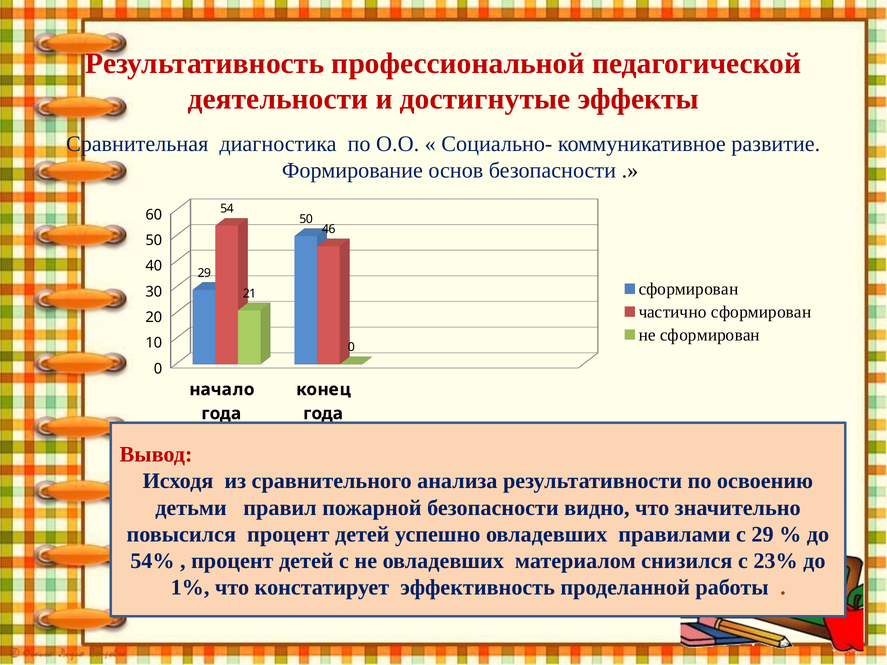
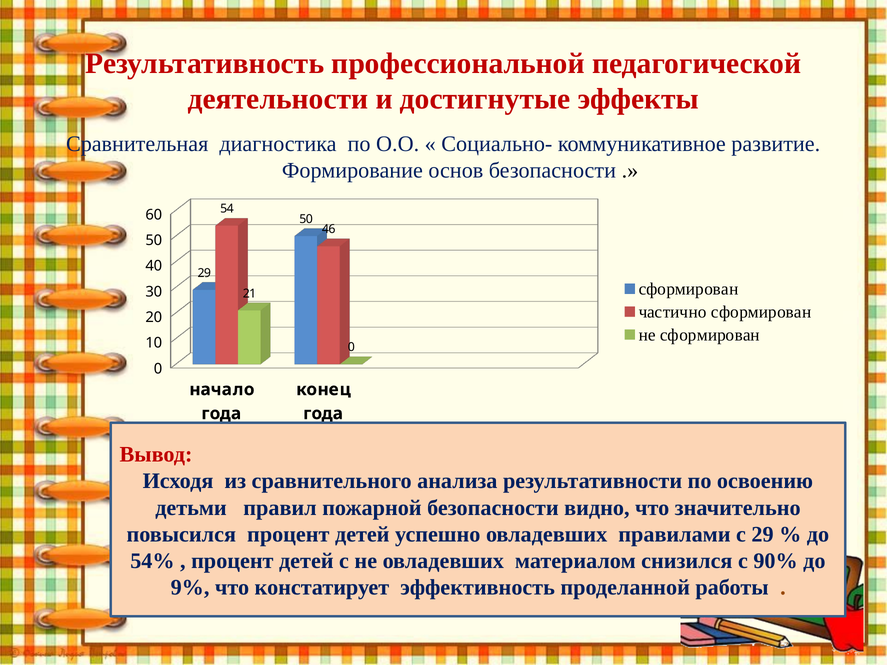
23%: 23% -> 90%
1%: 1% -> 9%
